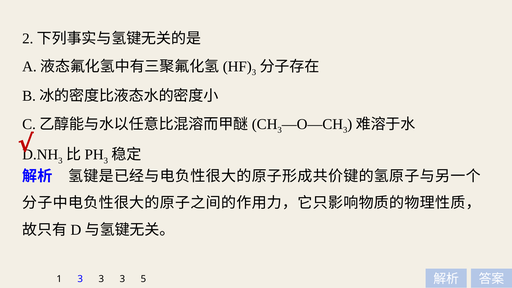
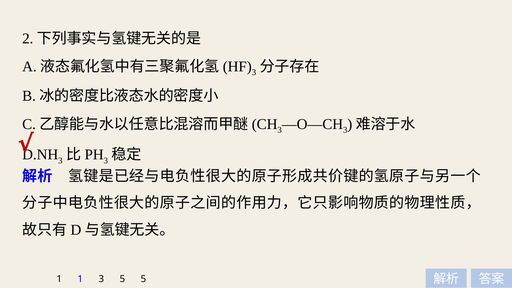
1 3: 3 -> 1
3 at (122, 279): 3 -> 5
